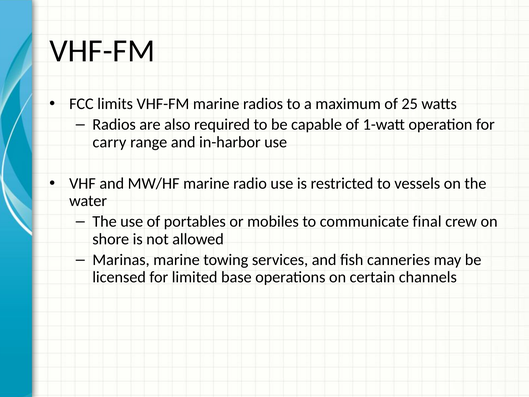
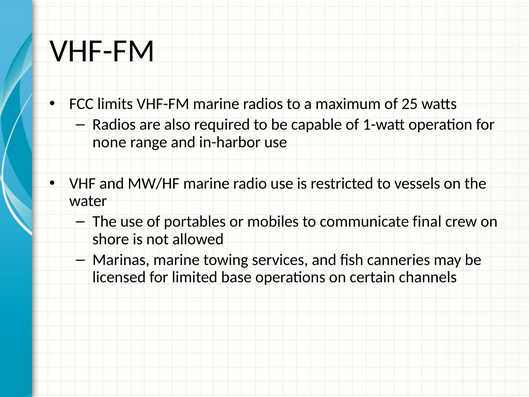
carry: carry -> none
